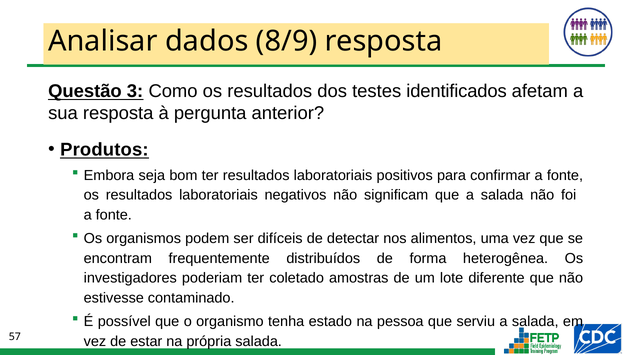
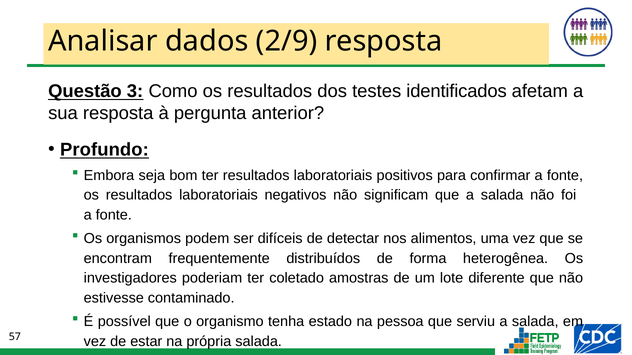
8/9: 8/9 -> 2/9
Produtos: Produtos -> Profundo
